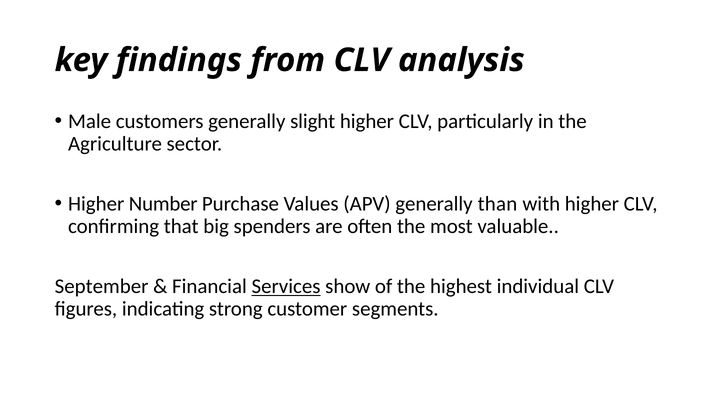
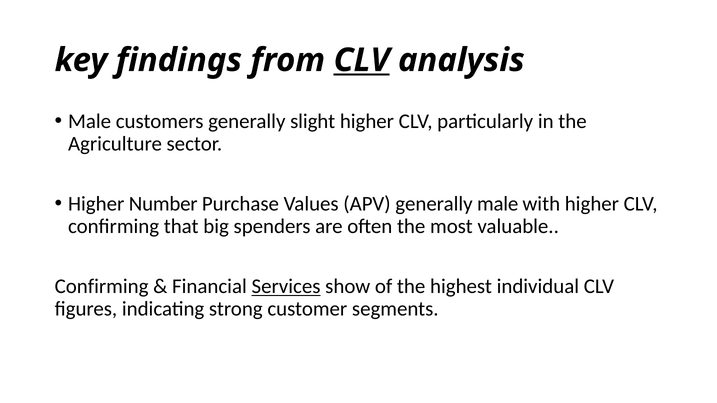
CLV at (362, 60) underline: none -> present
generally than: than -> male
September at (102, 287): September -> Confirming
